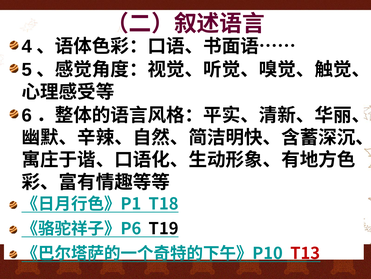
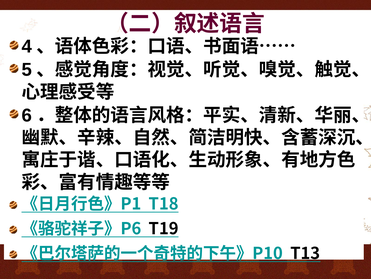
T13 colour: red -> black
